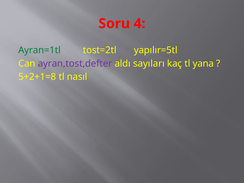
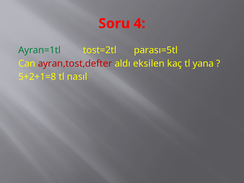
yapılır=5tl: yapılır=5tl -> parası=5tl
ayran,tost,defter colour: purple -> red
sayıları: sayıları -> eksilen
